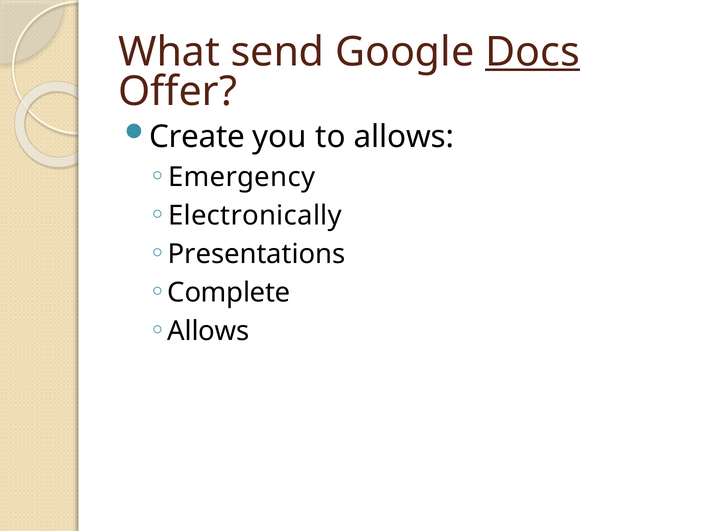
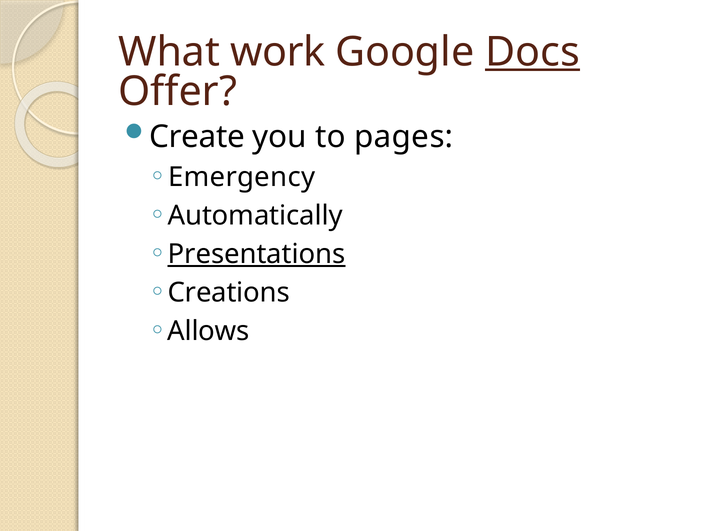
send: send -> work
to allows: allows -> pages
Electronically: Electronically -> Automatically
Presentations underline: none -> present
Complete: Complete -> Creations
